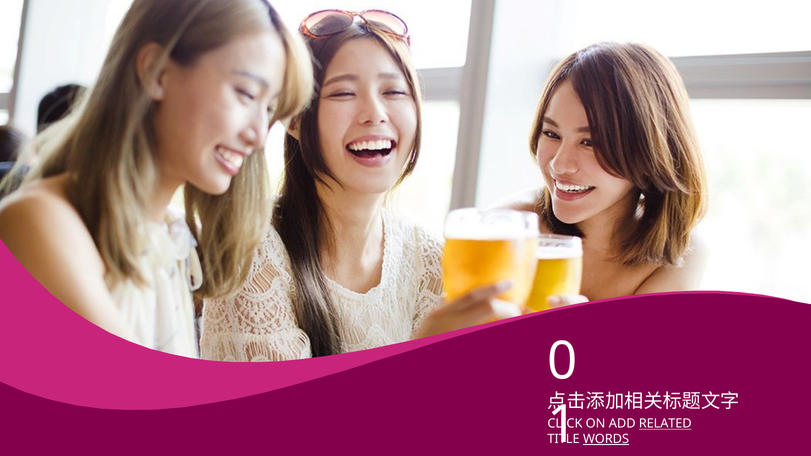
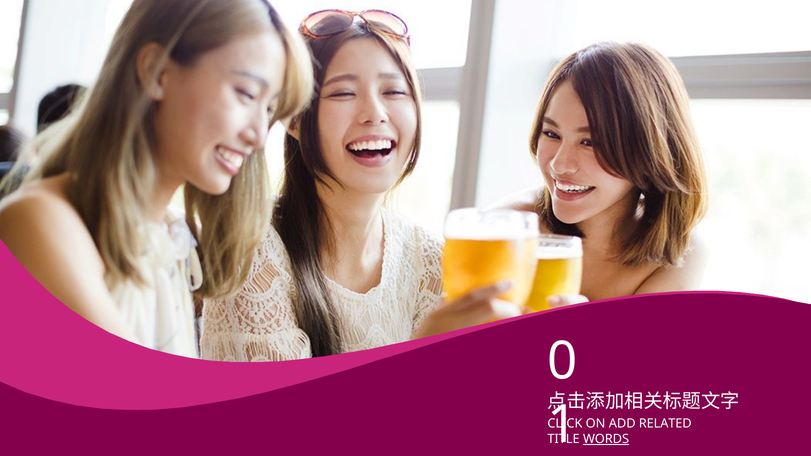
RELATED underline: present -> none
